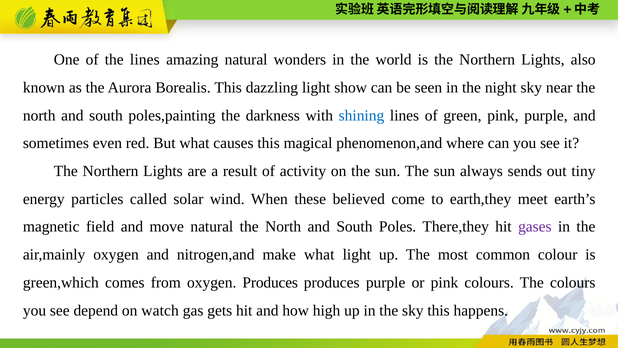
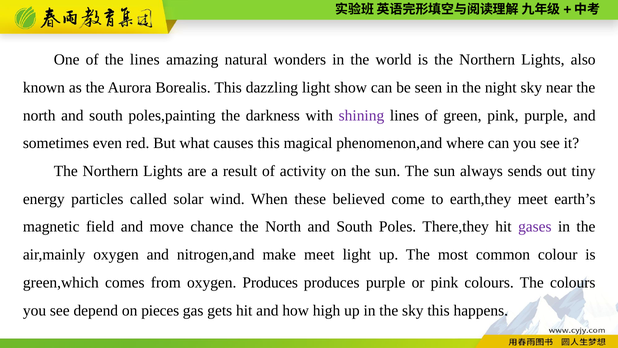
shining colour: blue -> purple
move natural: natural -> chance
make what: what -> meet
watch: watch -> pieces
